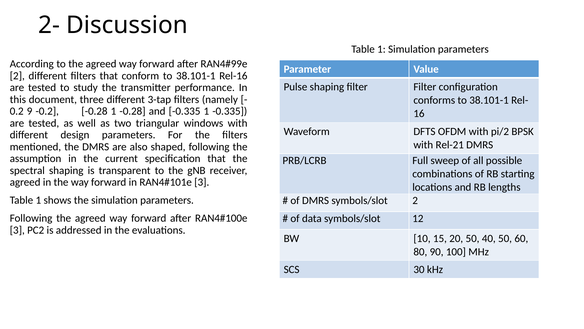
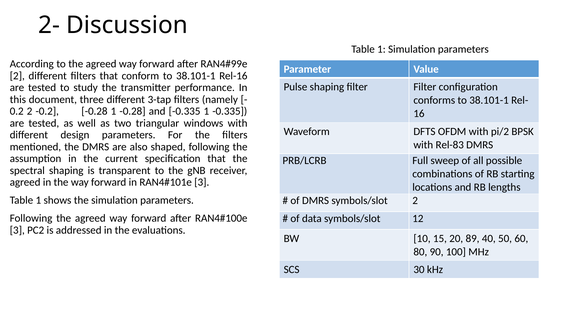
9 at (30, 111): 9 -> 2
Rel-21: Rel-21 -> Rel-83
20 50: 50 -> 89
